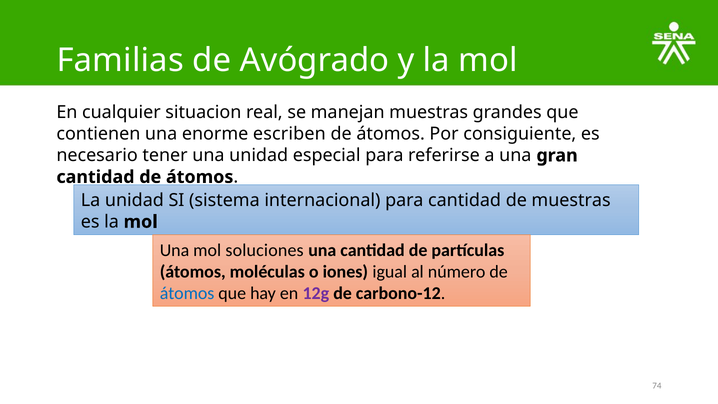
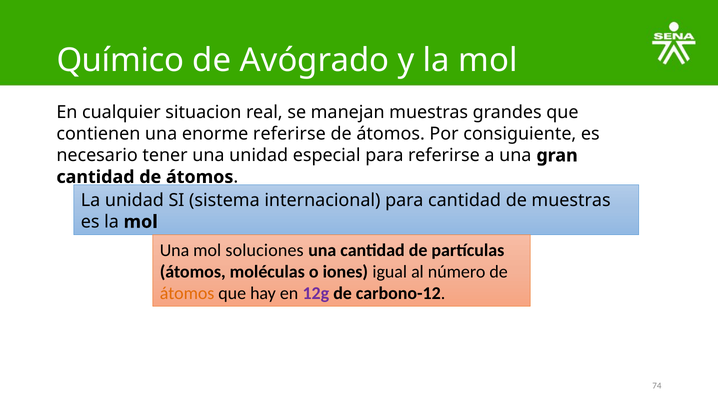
Familias: Familias -> Químico
enorme escriben: escriben -> referirse
átomos at (187, 293) colour: blue -> orange
